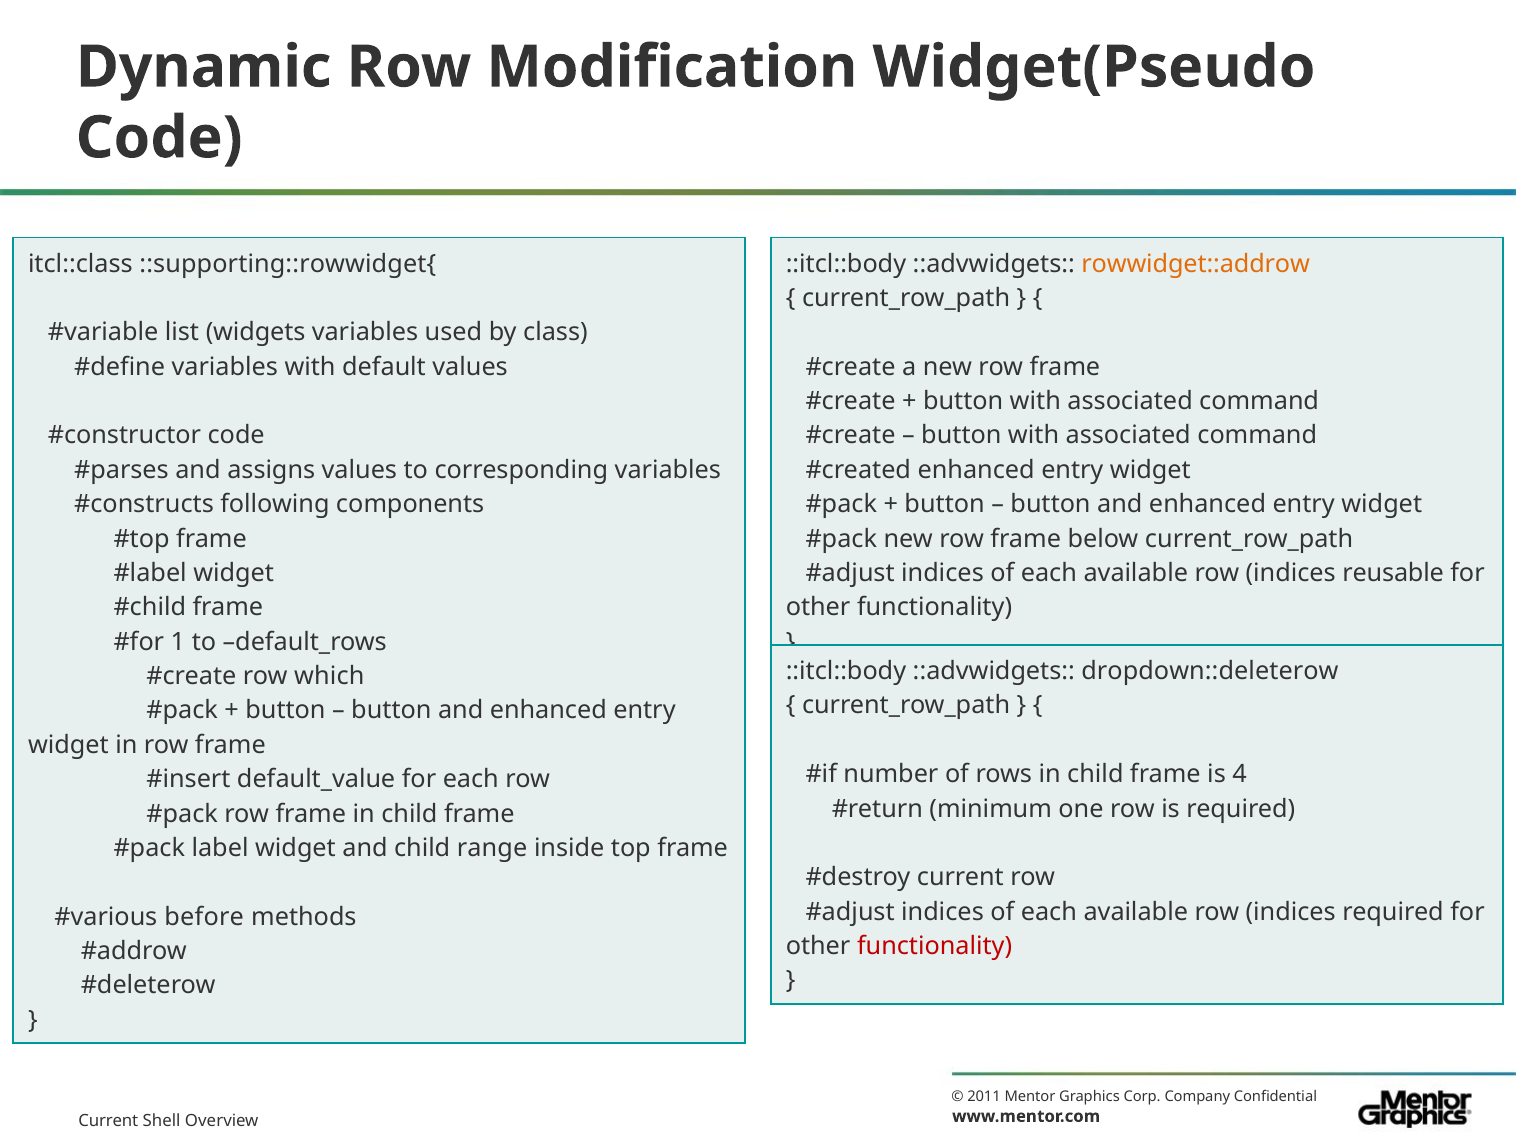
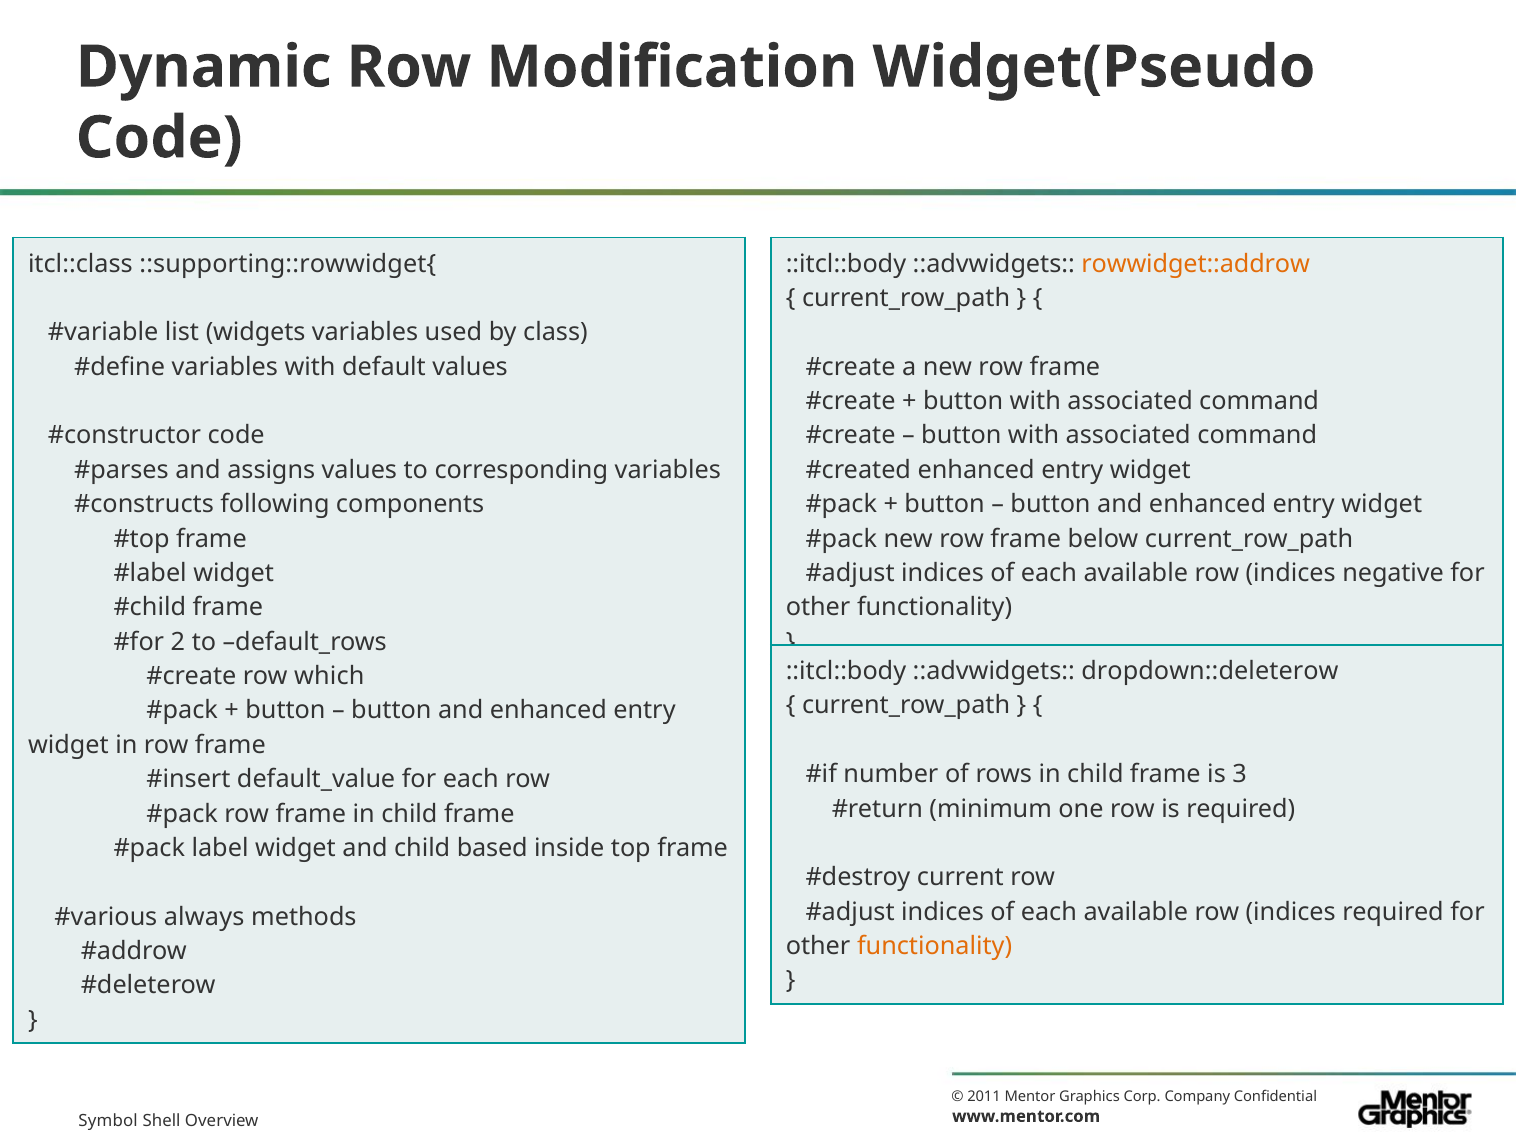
reusable: reusable -> negative
1: 1 -> 2
4: 4 -> 3
range: range -> based
before: before -> always
functionality at (935, 946) colour: red -> orange
Current at (108, 1120): Current -> Symbol
